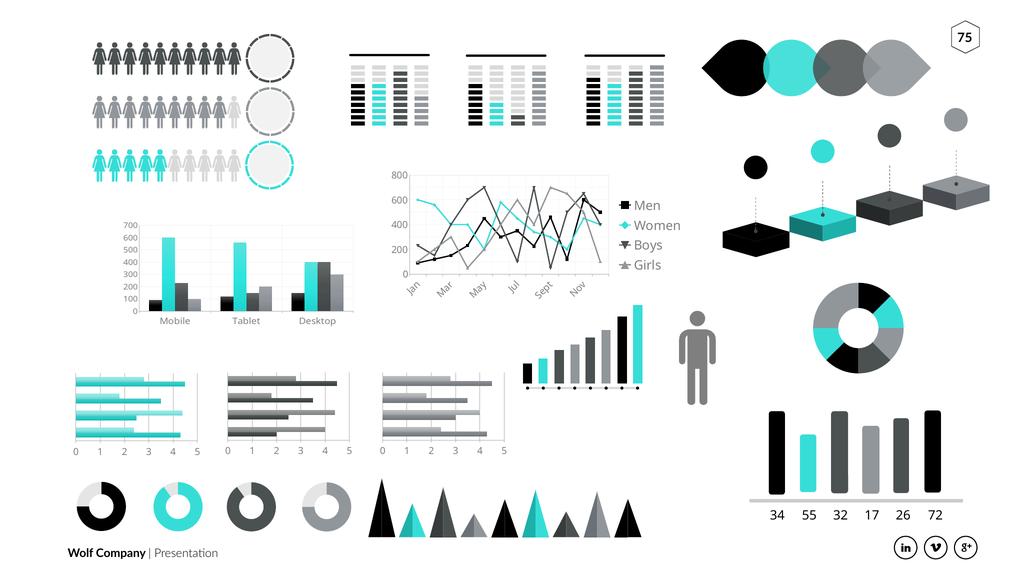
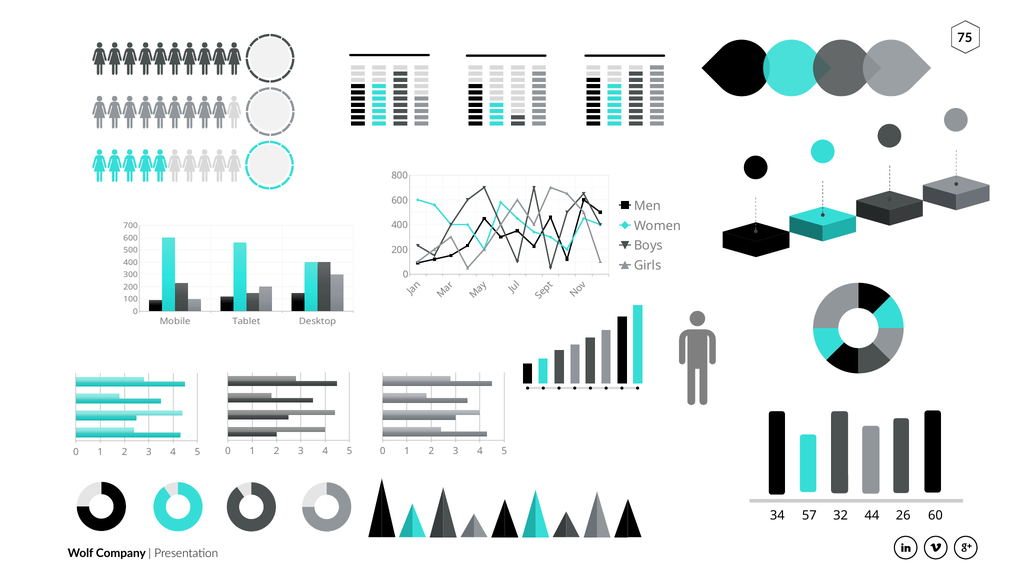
55: 55 -> 57
17: 17 -> 44
72: 72 -> 60
